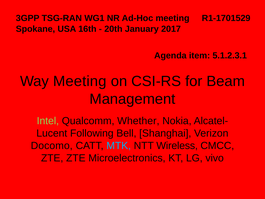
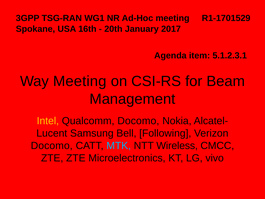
Intel colour: light green -> yellow
Qualcomm Whether: Whether -> Docomo
Following: Following -> Samsung
Shanghai: Shanghai -> Following
